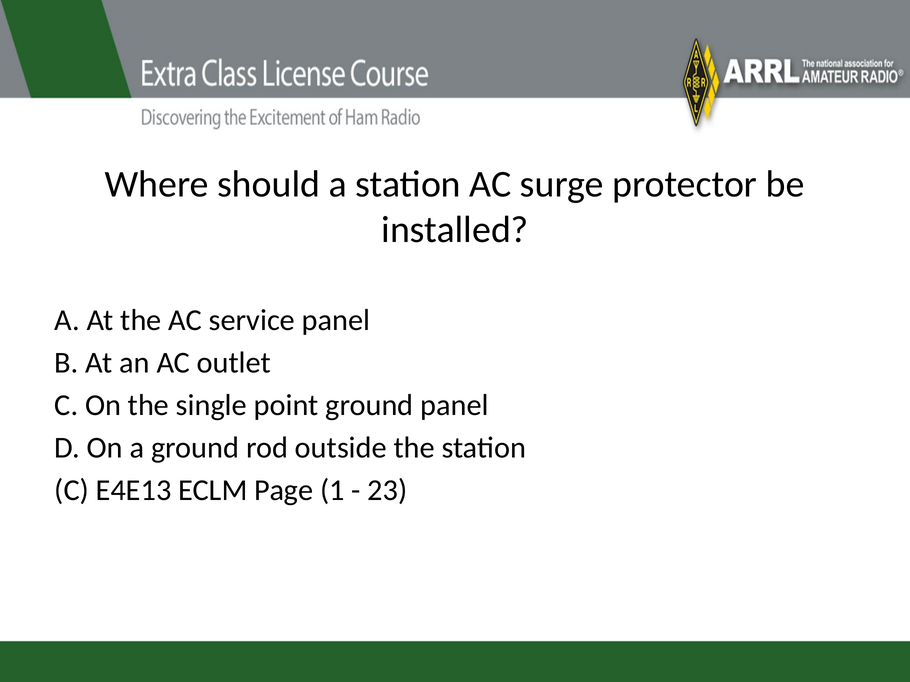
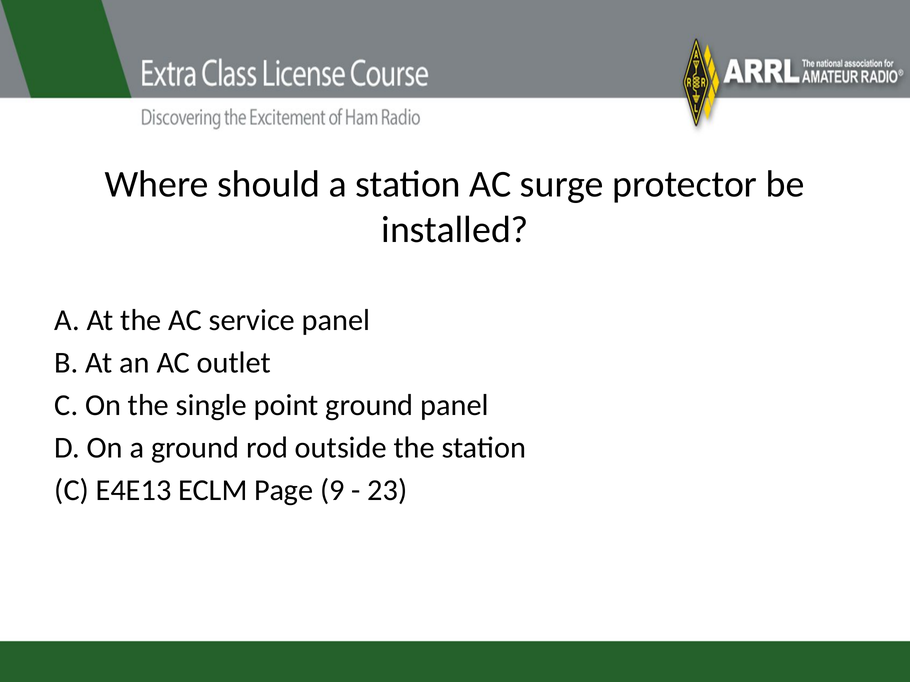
1: 1 -> 9
